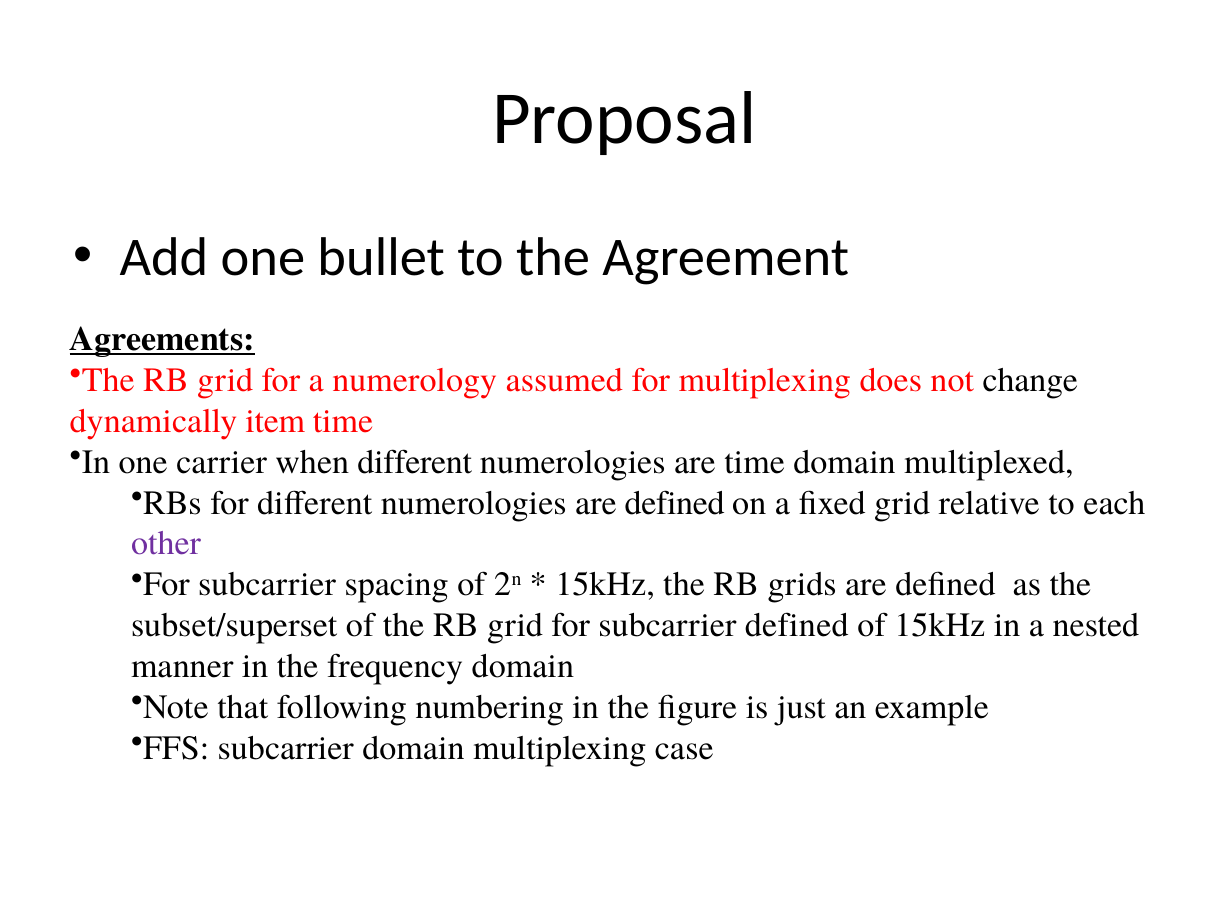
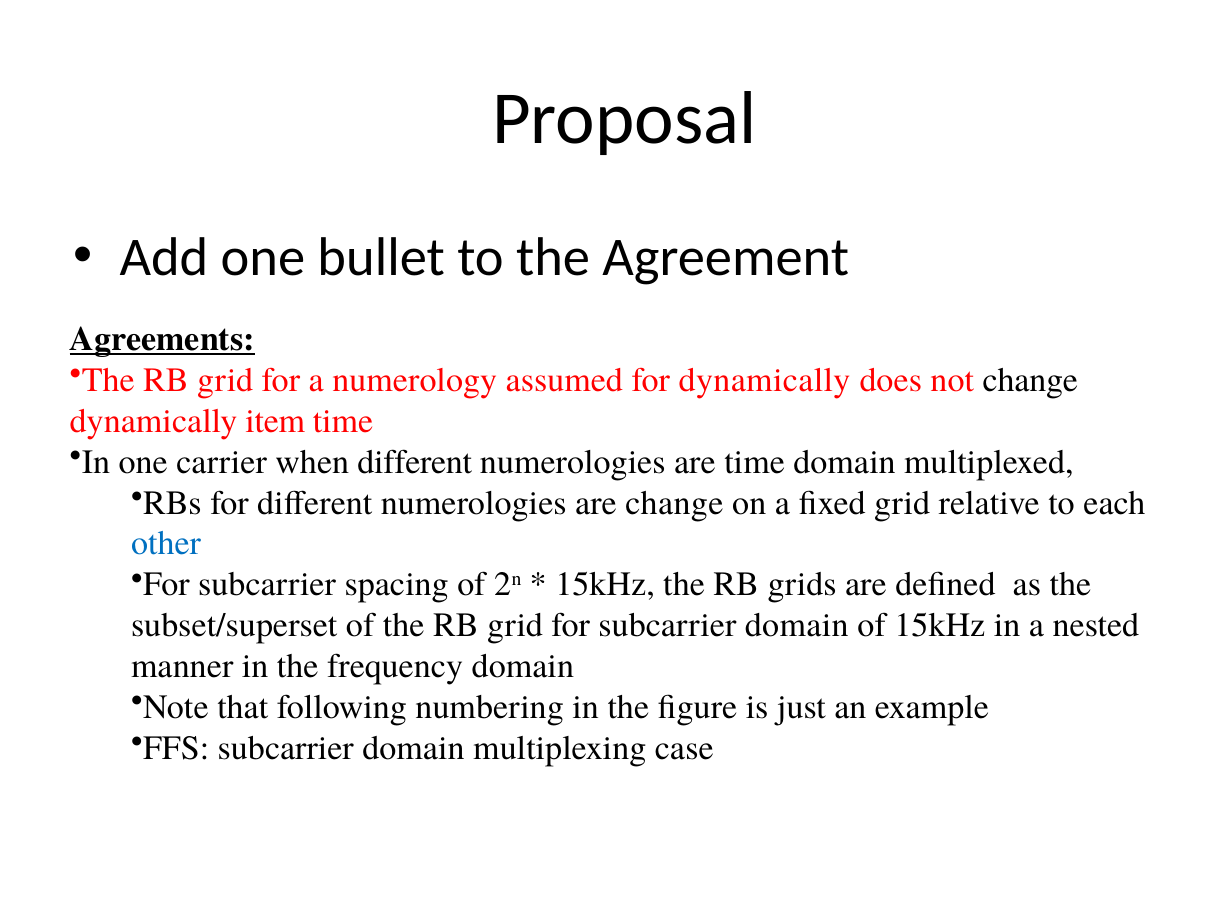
for multiplexing: multiplexing -> dynamically
numerologies are defined: defined -> change
other colour: purple -> blue
for subcarrier defined: defined -> domain
